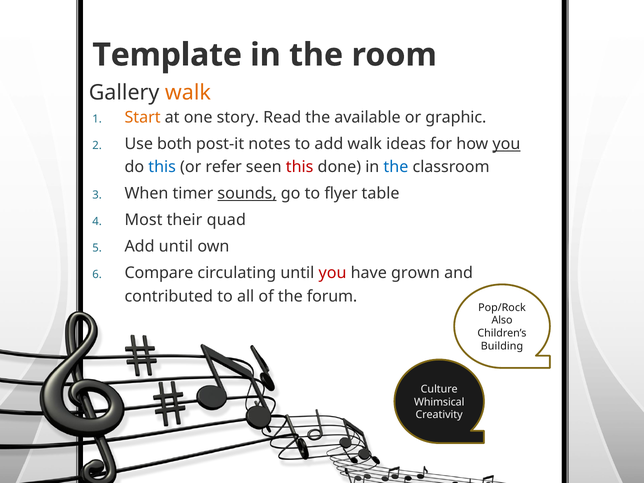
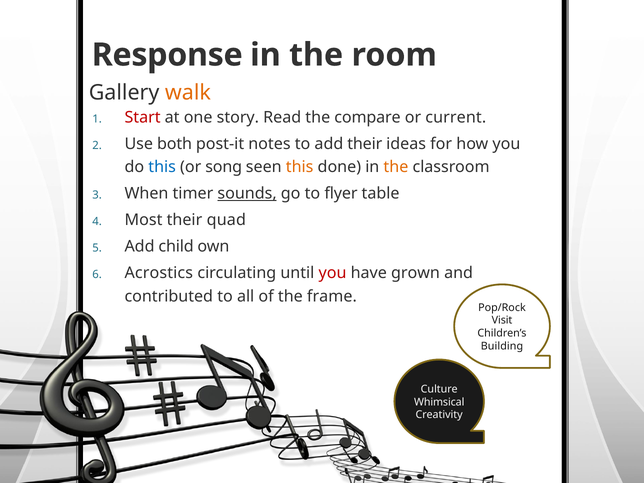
Template: Template -> Response
Start colour: orange -> red
available: available -> compare
graphic: graphic -> current
add walk: walk -> their
you at (506, 144) underline: present -> none
refer: refer -> song
this at (300, 167) colour: red -> orange
the at (396, 167) colour: blue -> orange
Add until: until -> child
Compare: Compare -> Acrostics
forum: forum -> frame
Also: Also -> Visit
